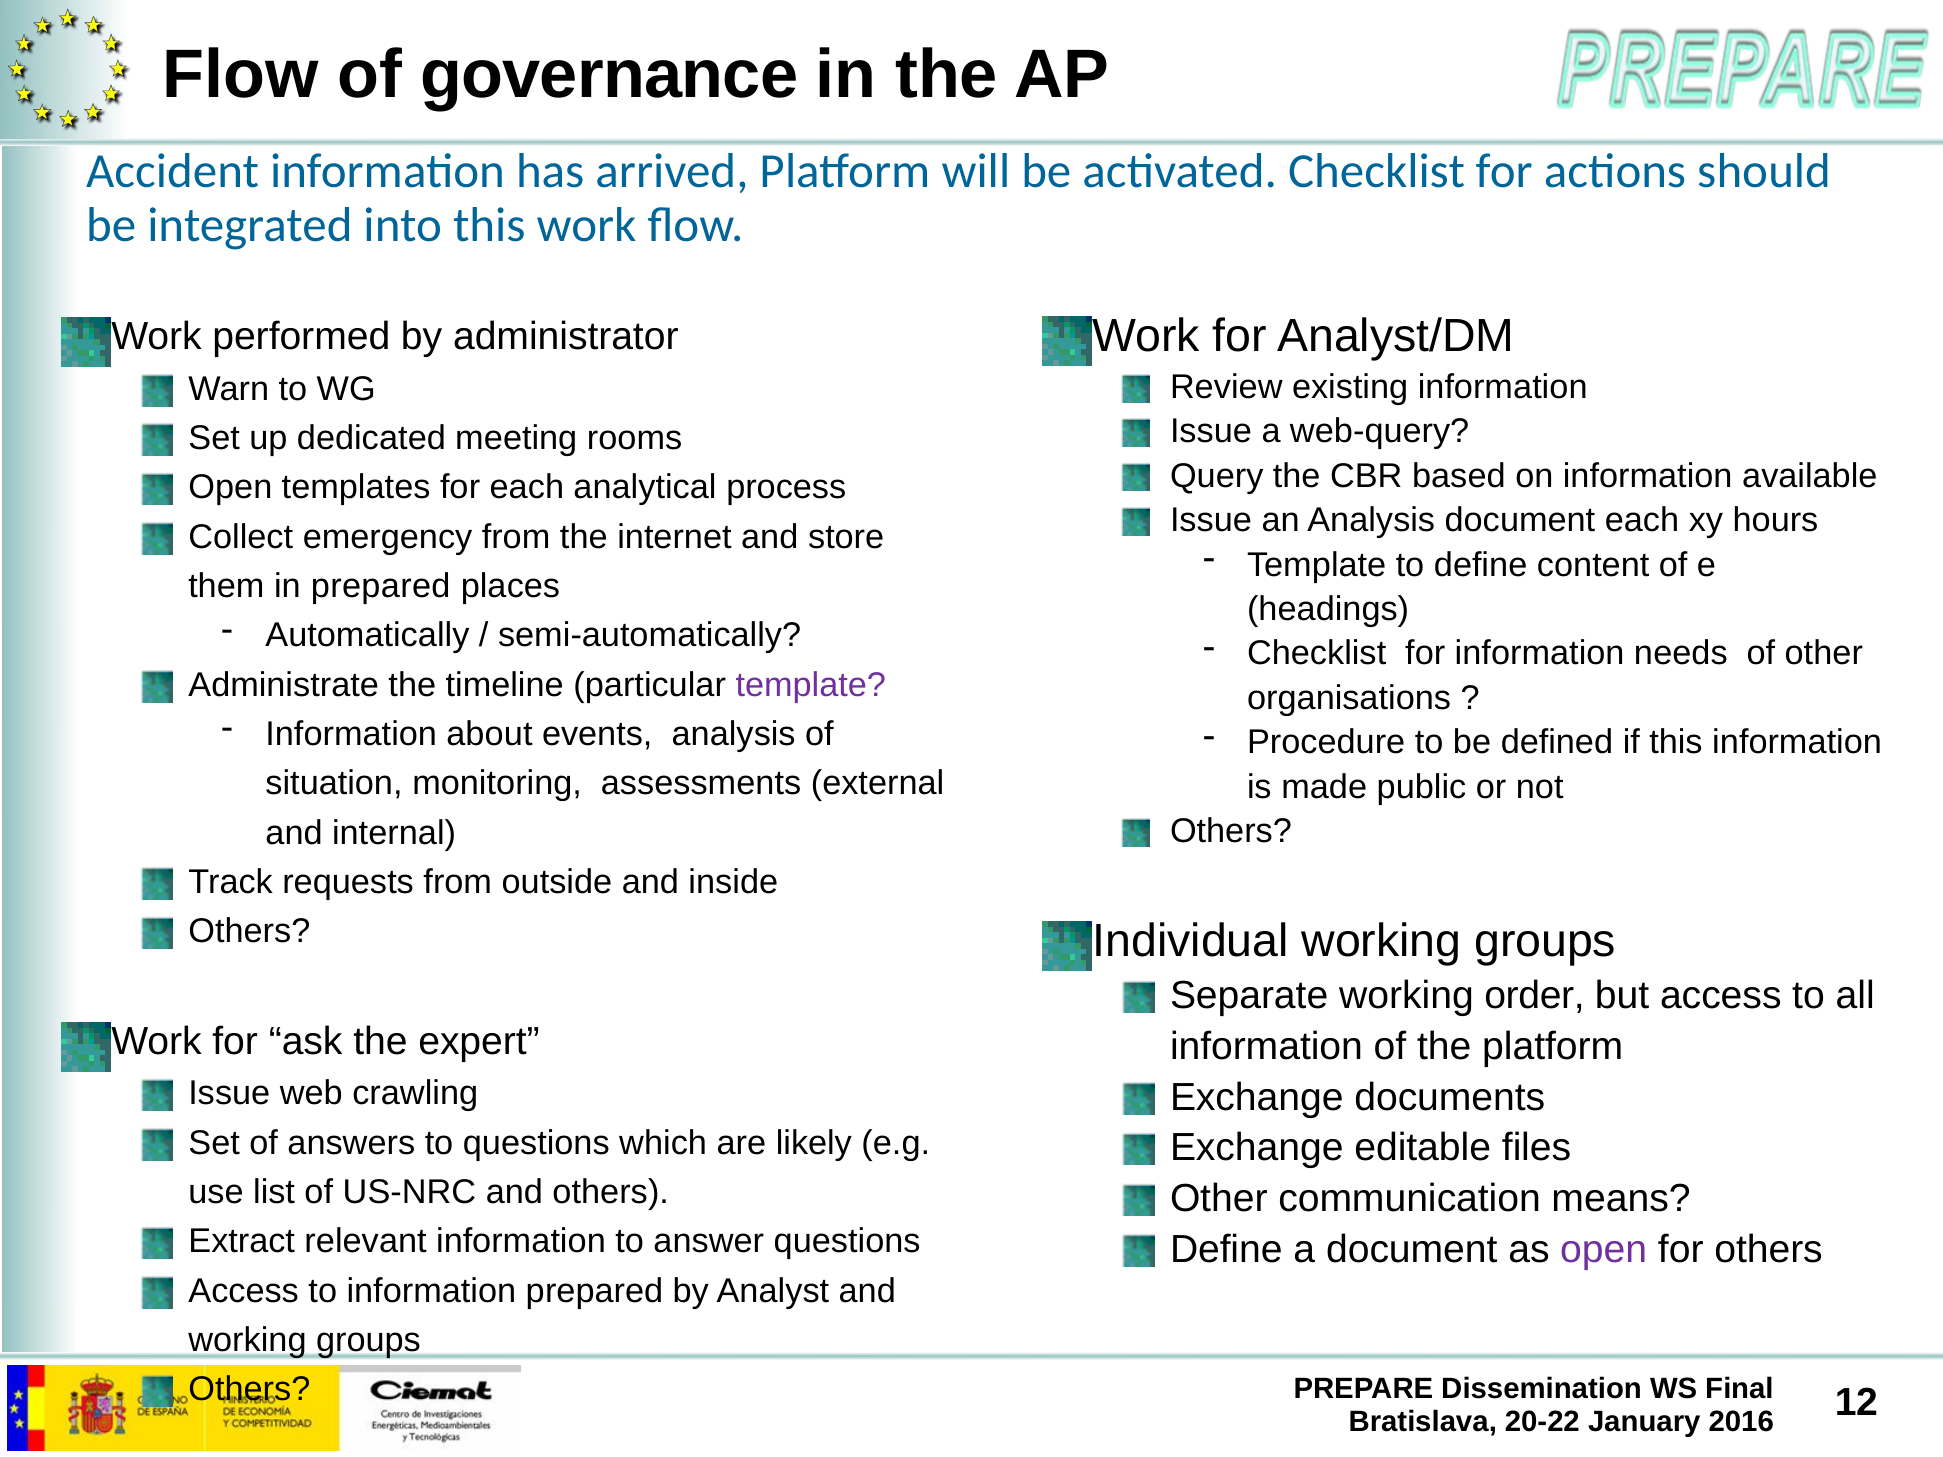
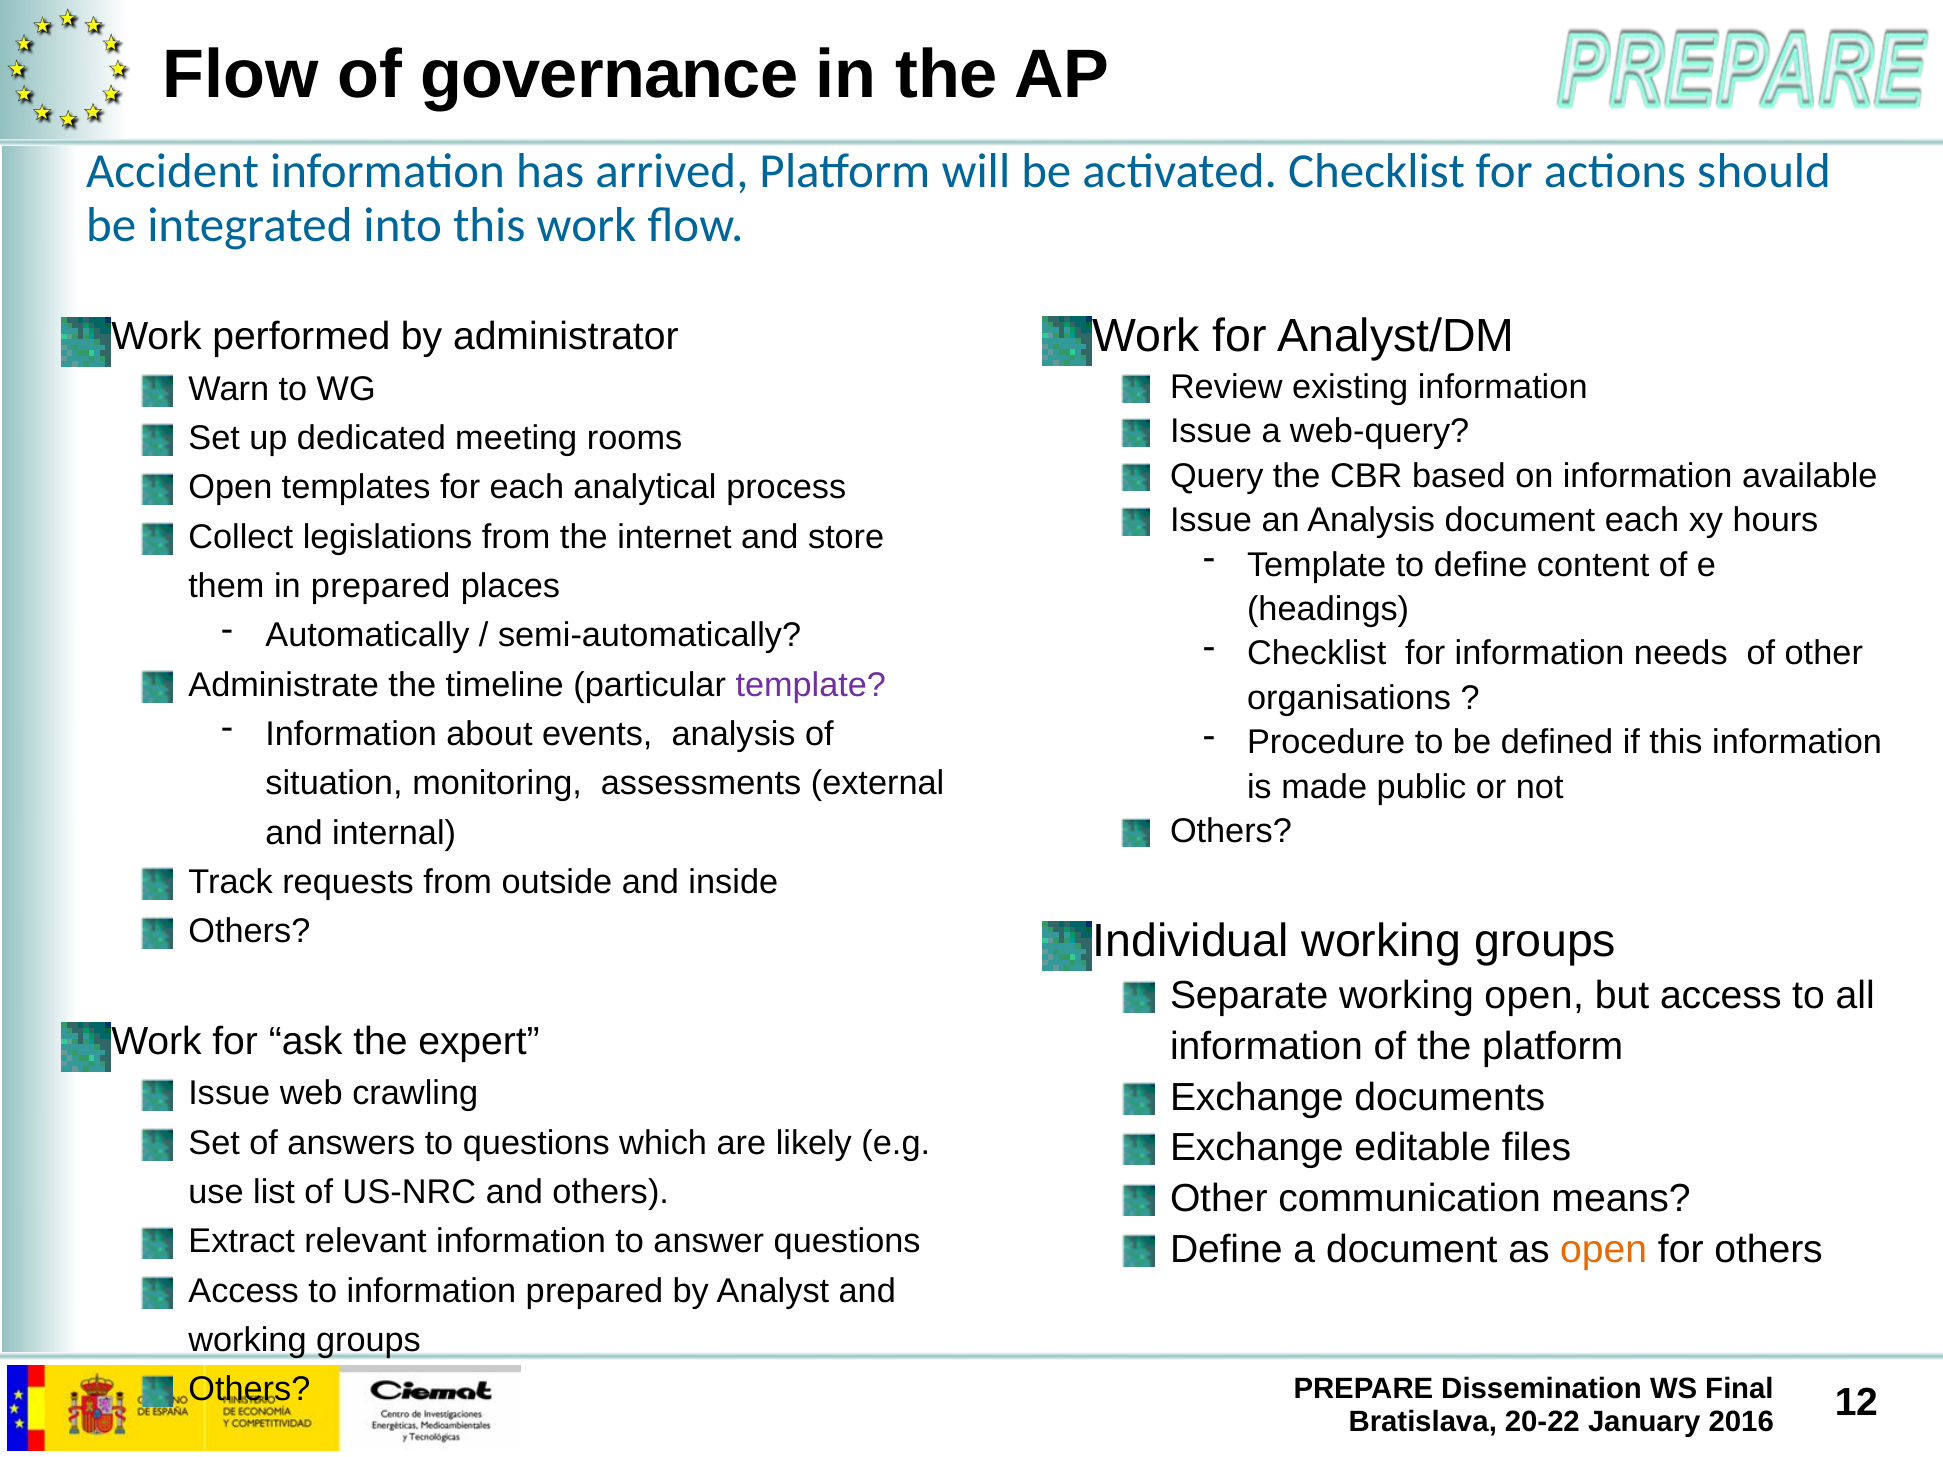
emergency: emergency -> legislations
working order: order -> open
open at (1604, 1250) colour: purple -> orange
